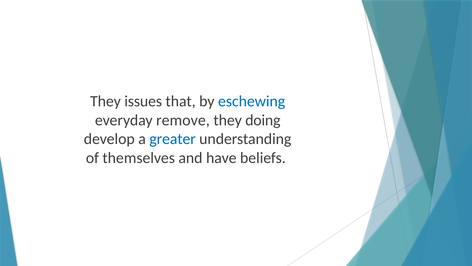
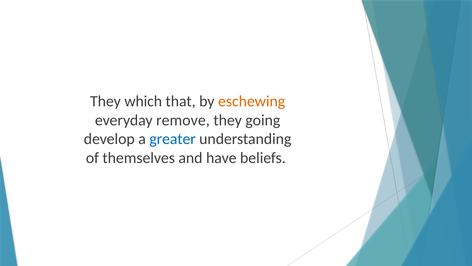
issues: issues -> which
eschewing colour: blue -> orange
doing: doing -> going
